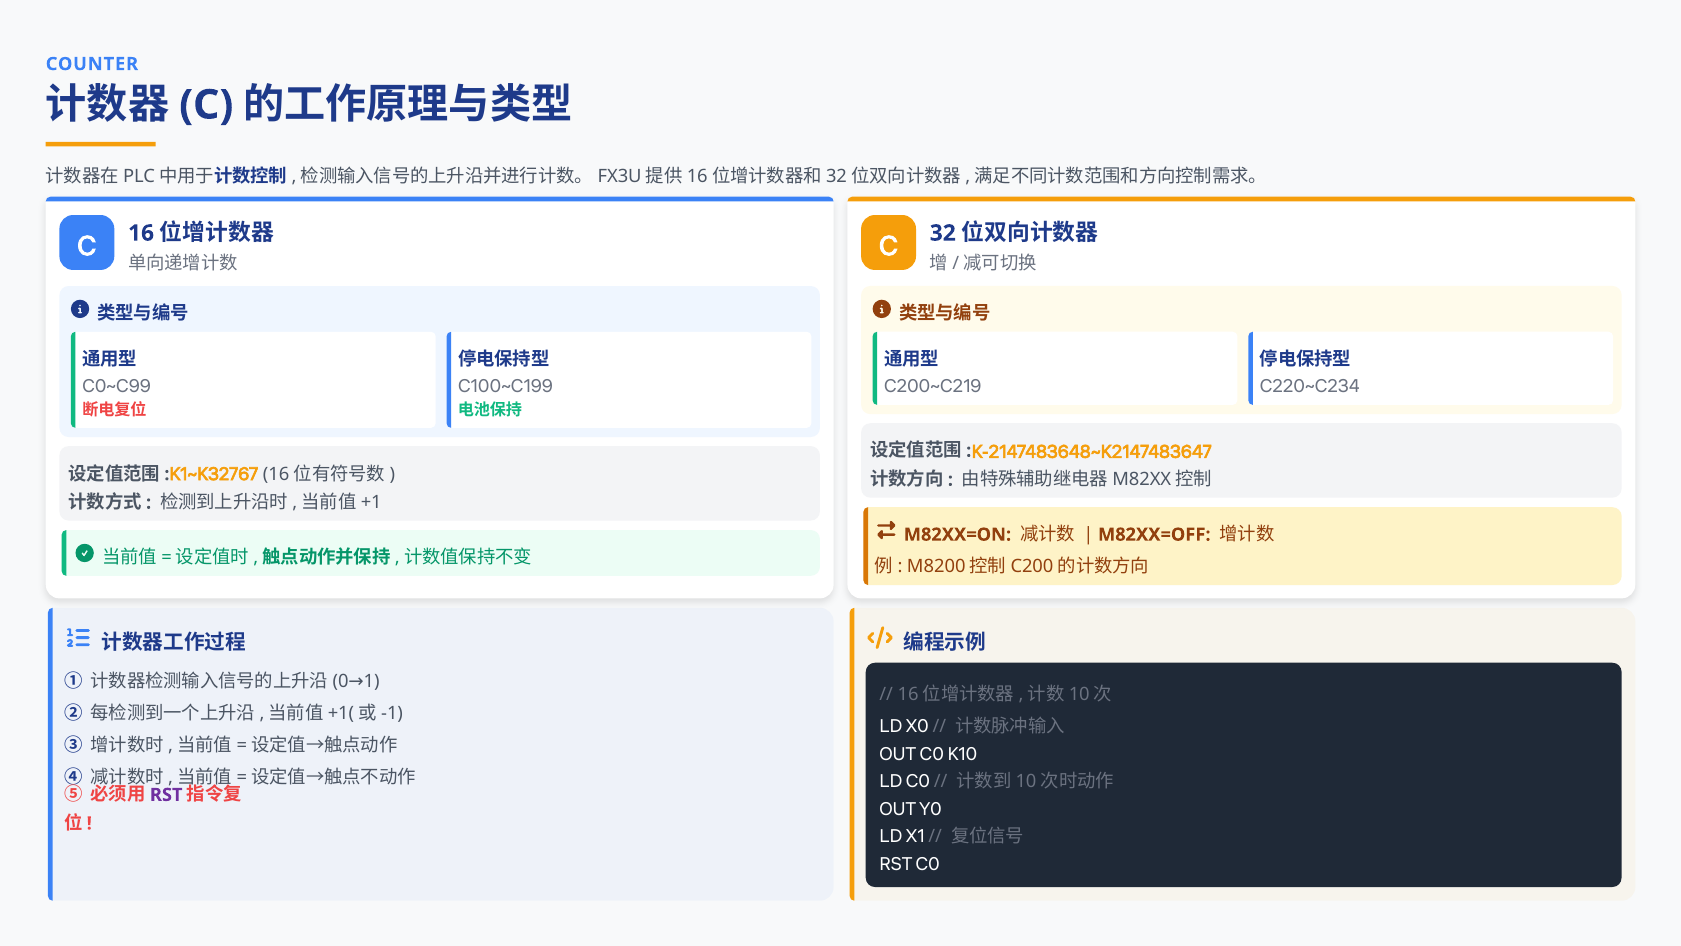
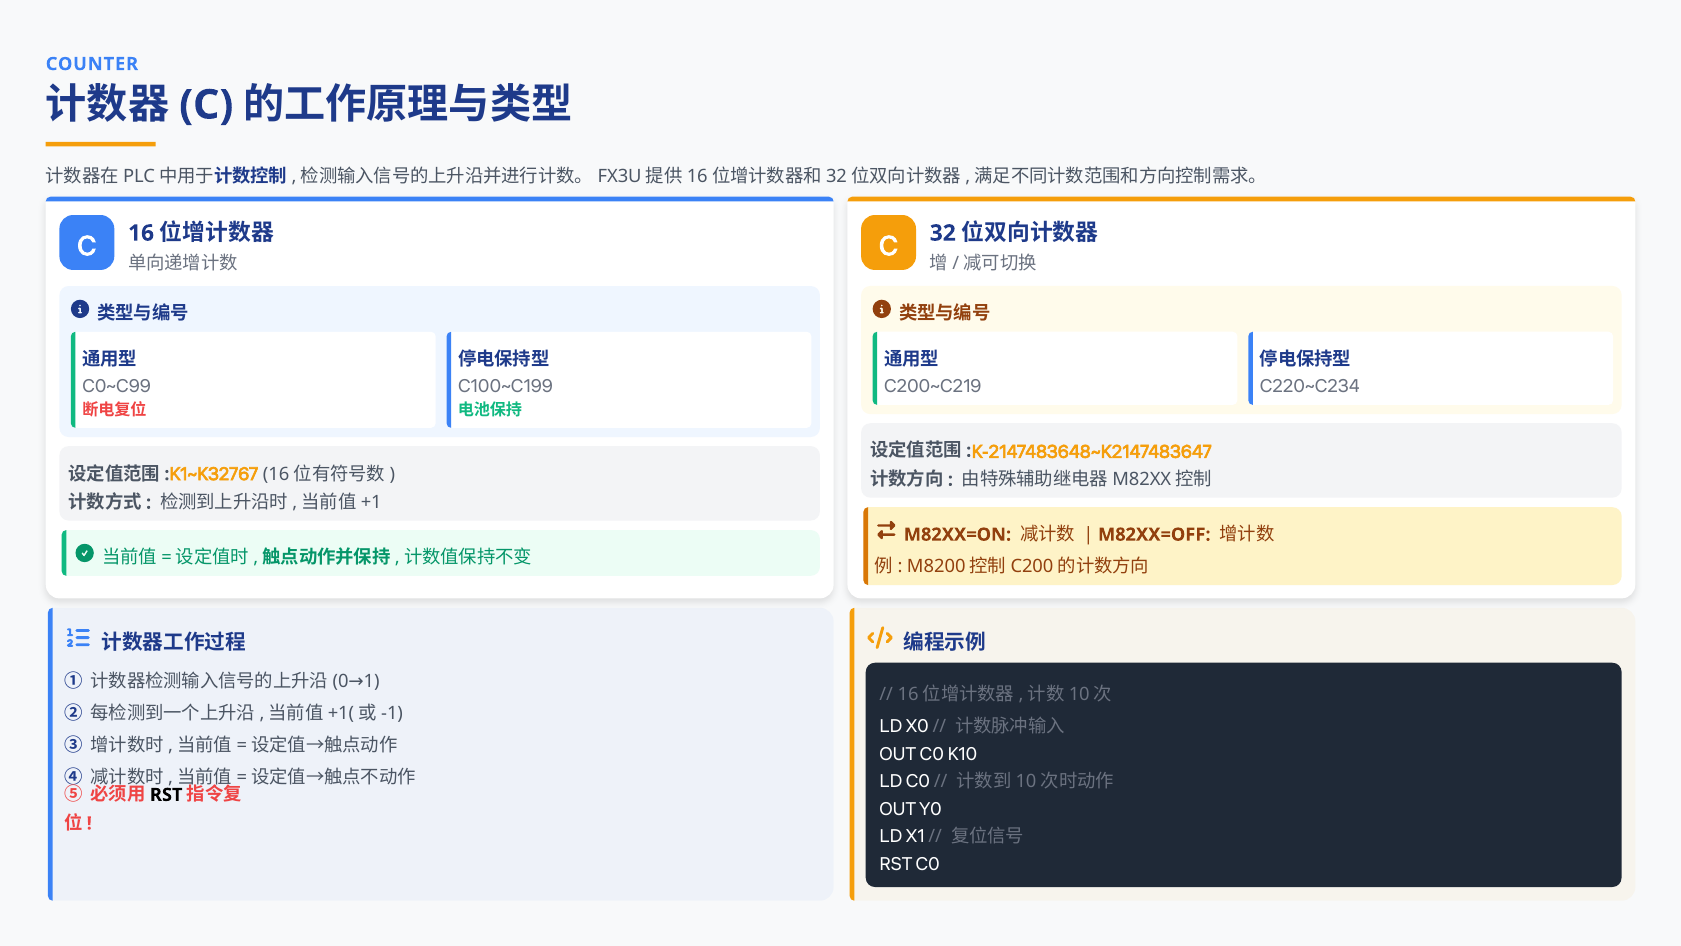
RST at (166, 795) colour: purple -> black
